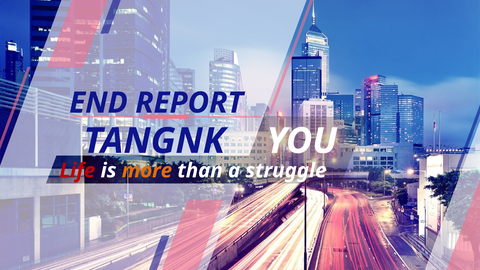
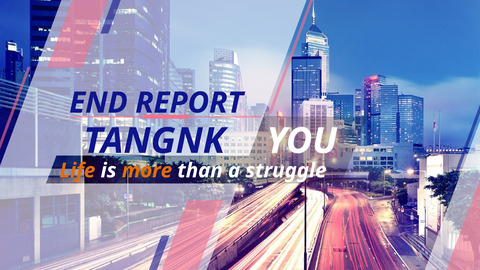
Life colour: red -> orange
